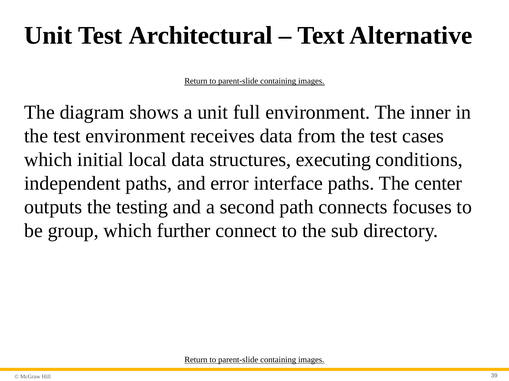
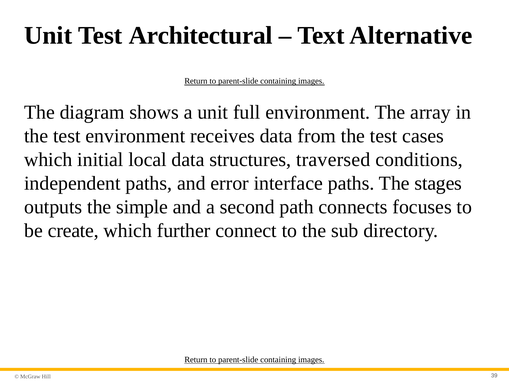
inner: inner -> array
executing: executing -> traversed
center: center -> stages
testing: testing -> simple
group: group -> create
